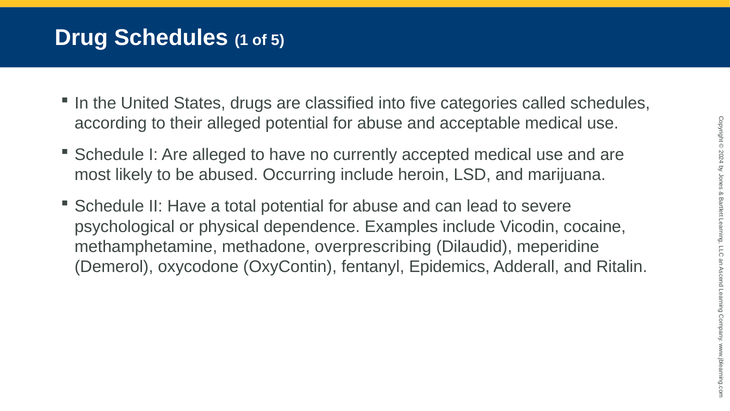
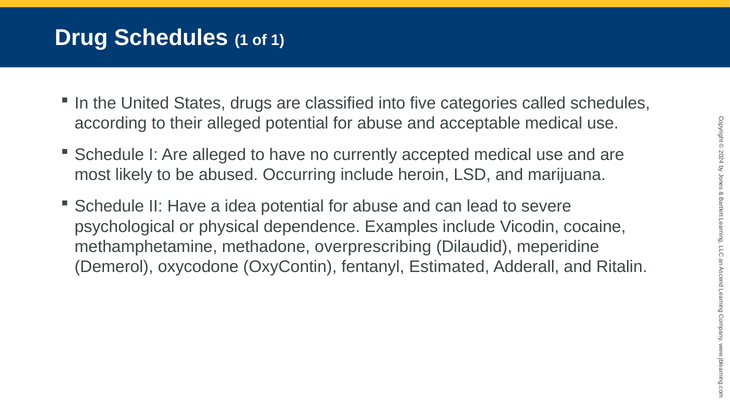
of 5: 5 -> 1
total: total -> idea
Epidemics: Epidemics -> Estimated
